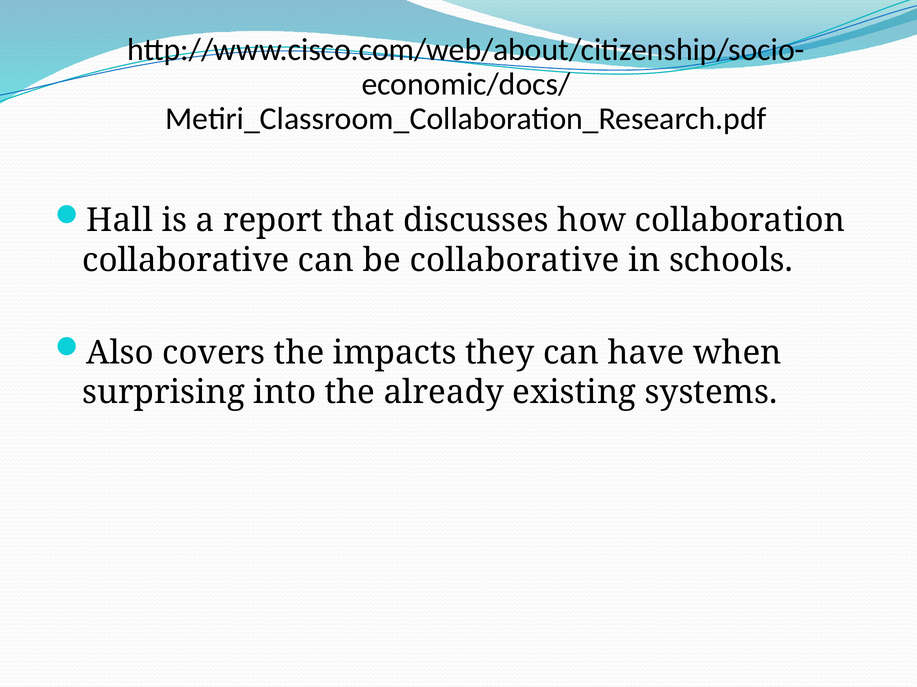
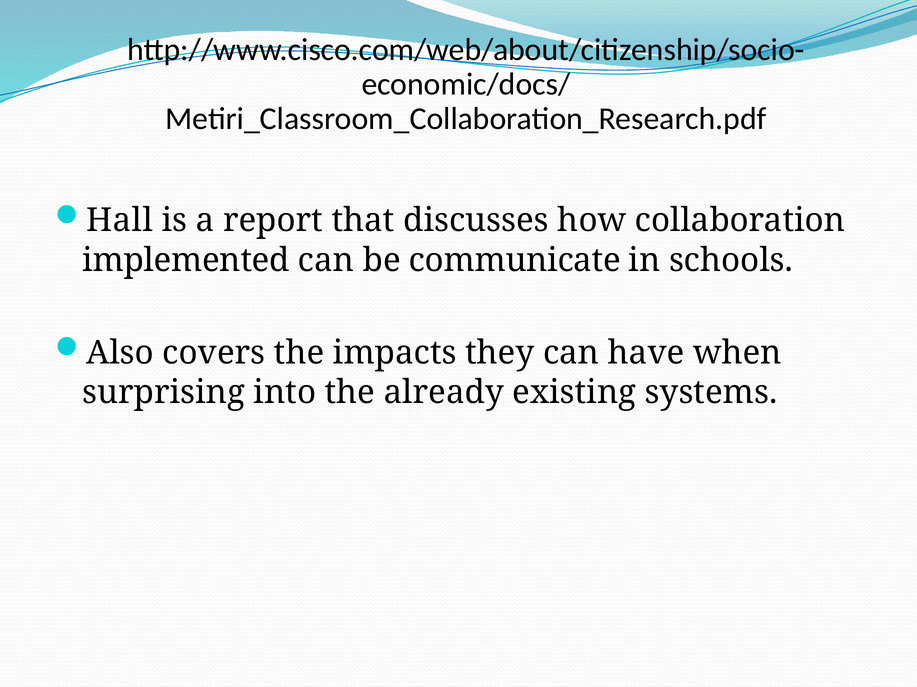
collaborative at (186, 260): collaborative -> implemented
be collaborative: collaborative -> communicate
